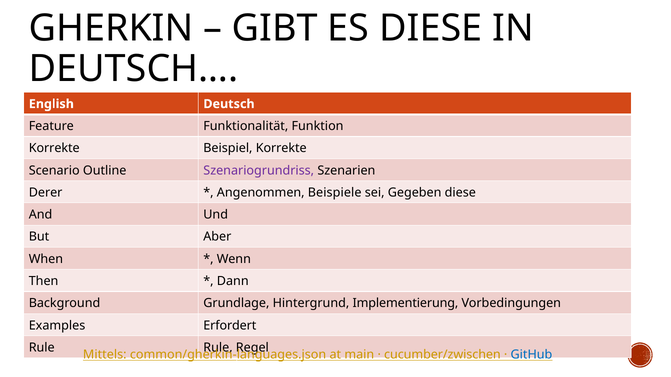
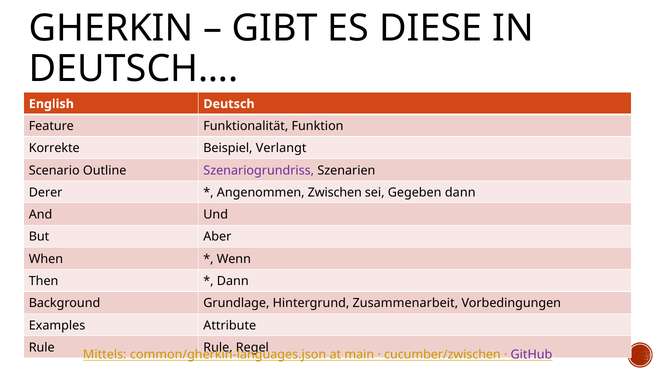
Beispiel Korrekte: Korrekte -> Verlangt
Beispiele: Beispiele -> Zwischen
Gegeben diese: diese -> dann
Implementierung: Implementierung -> Zusammenarbeit
Erfordert: Erfordert -> Attribute
GitHub colour: blue -> purple
